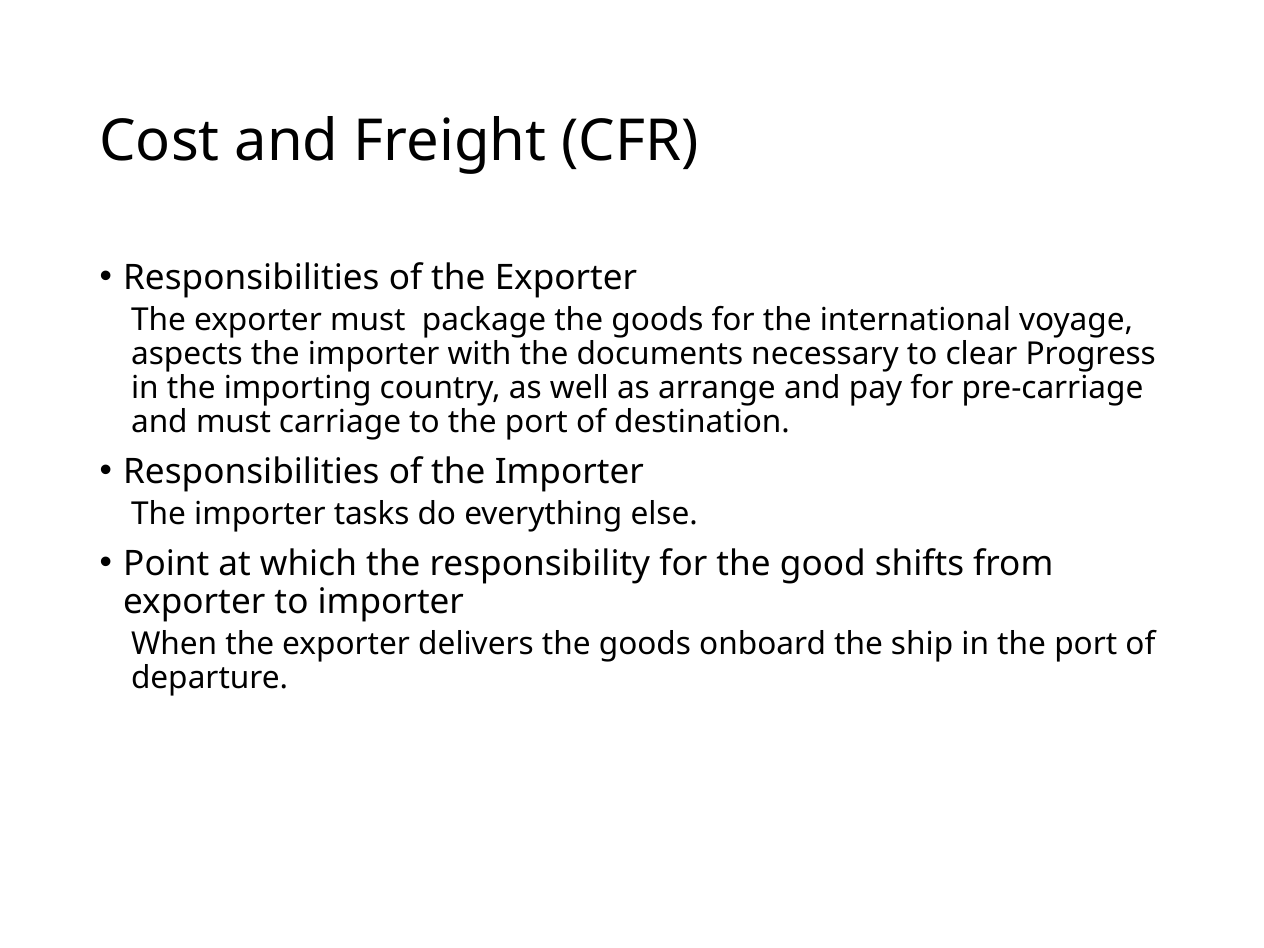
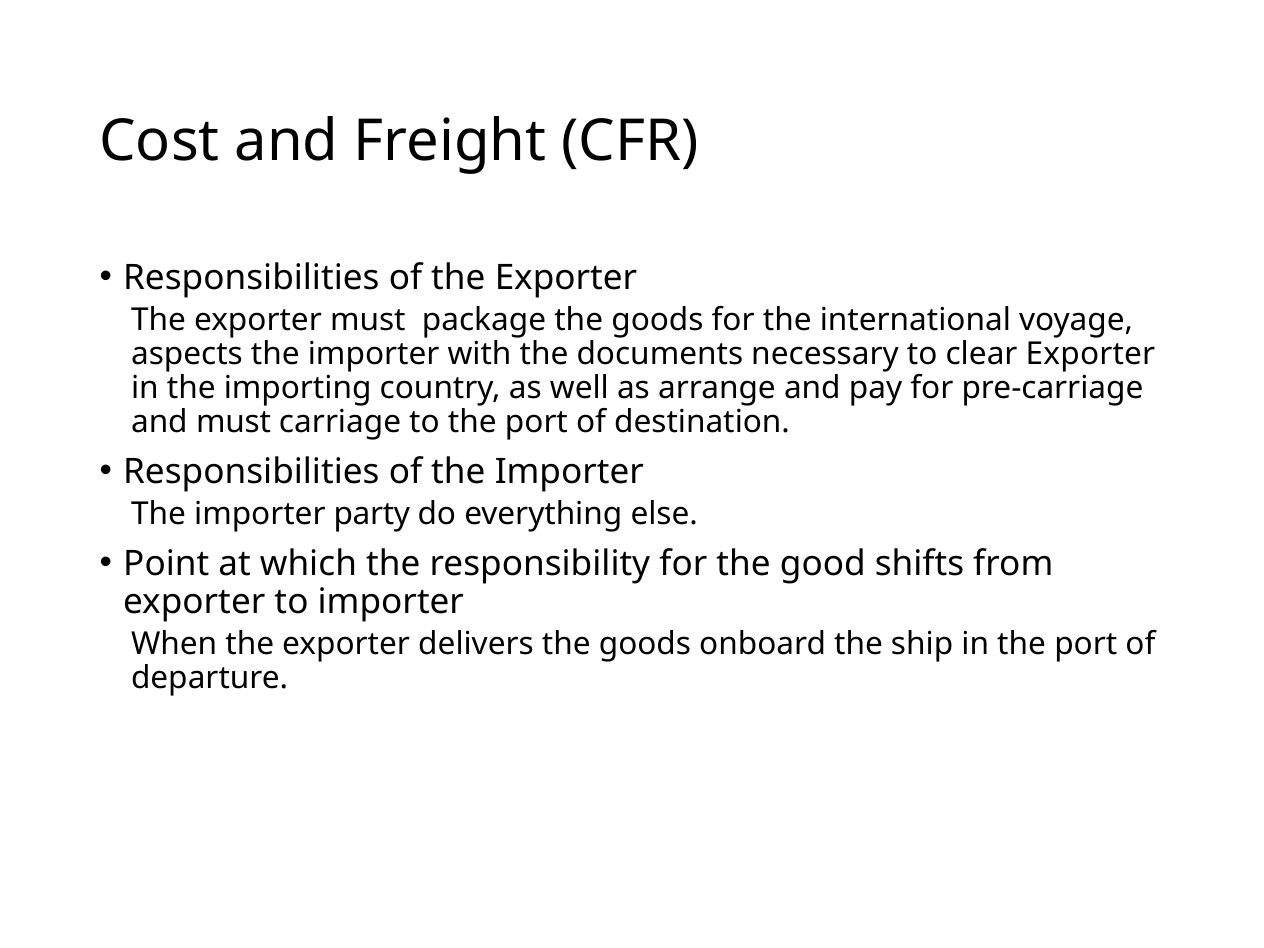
clear Progress: Progress -> Exporter
tasks: tasks -> party
